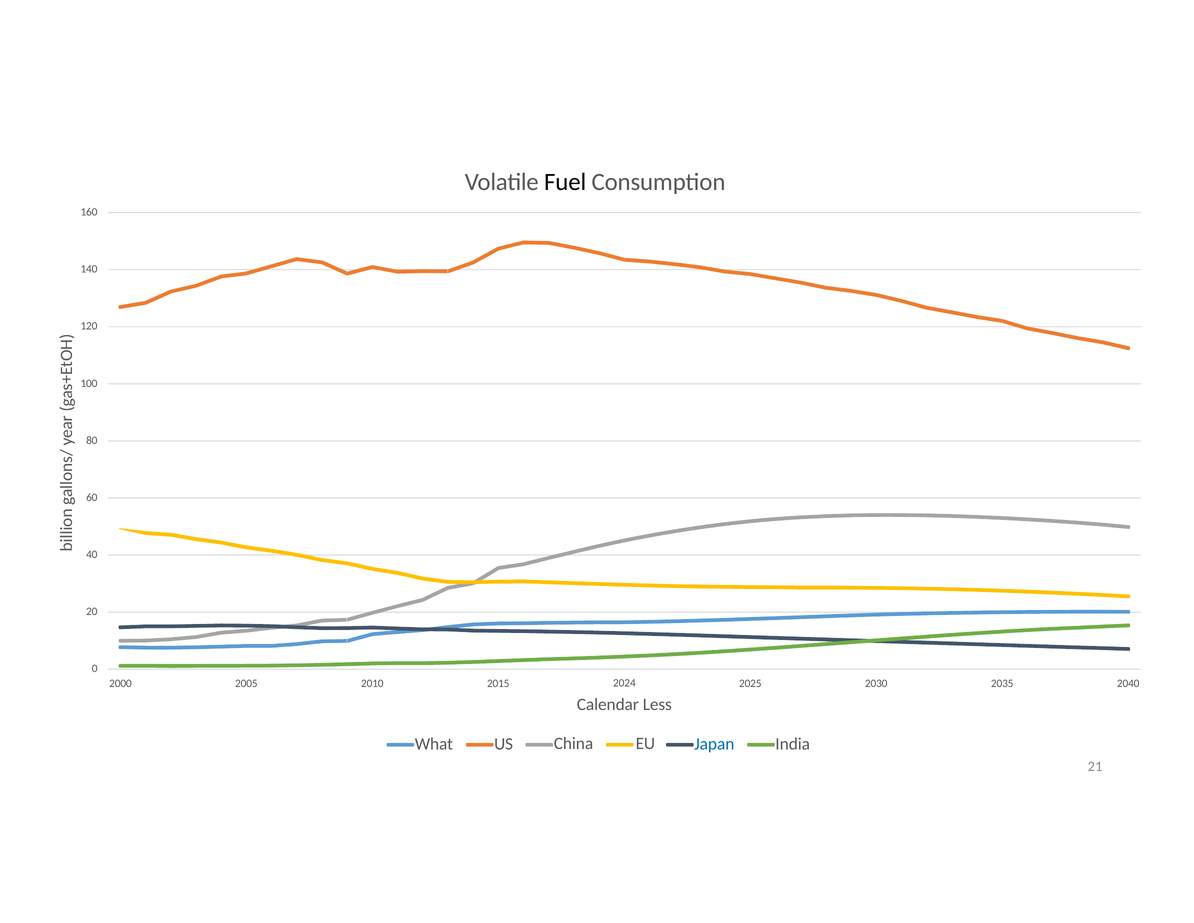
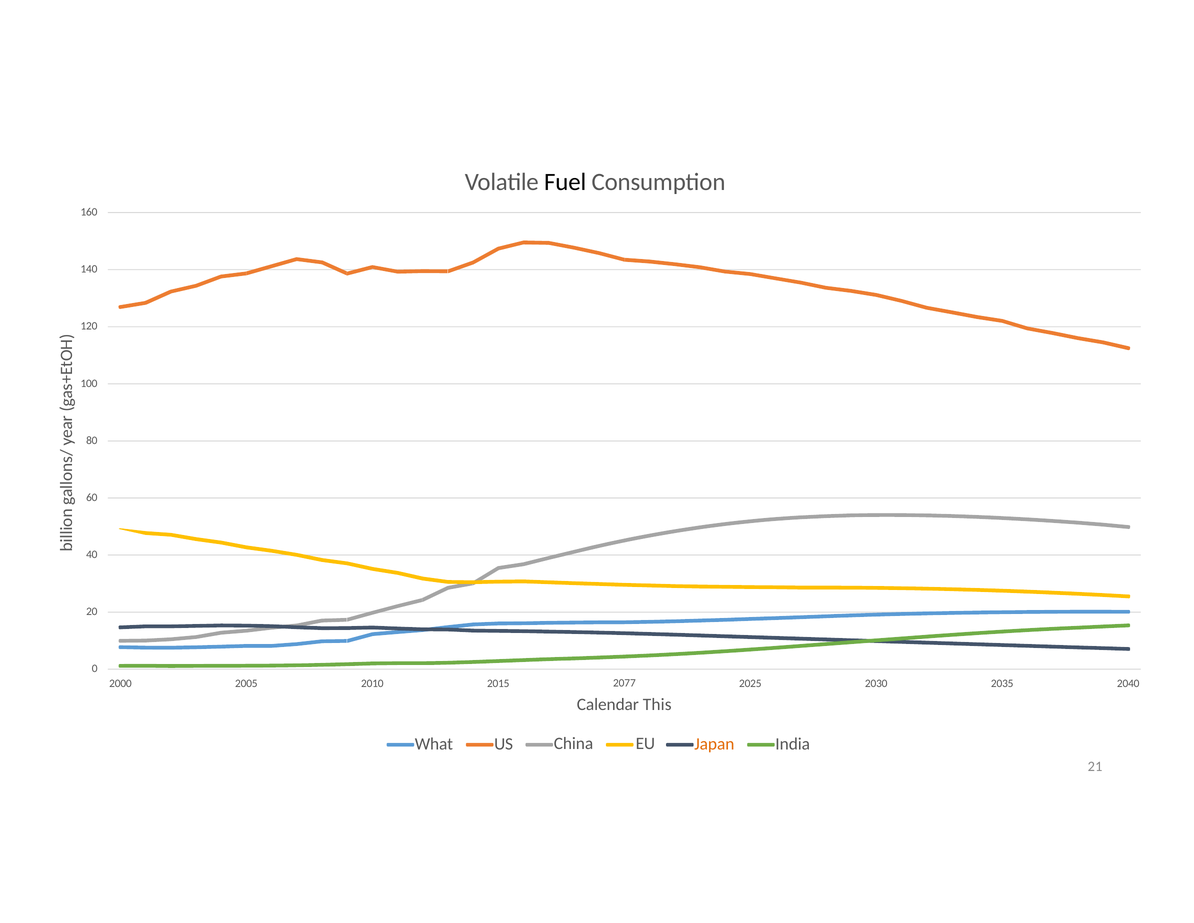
2024: 2024 -> 2077
Less: Less -> This
Japan colour: blue -> orange
